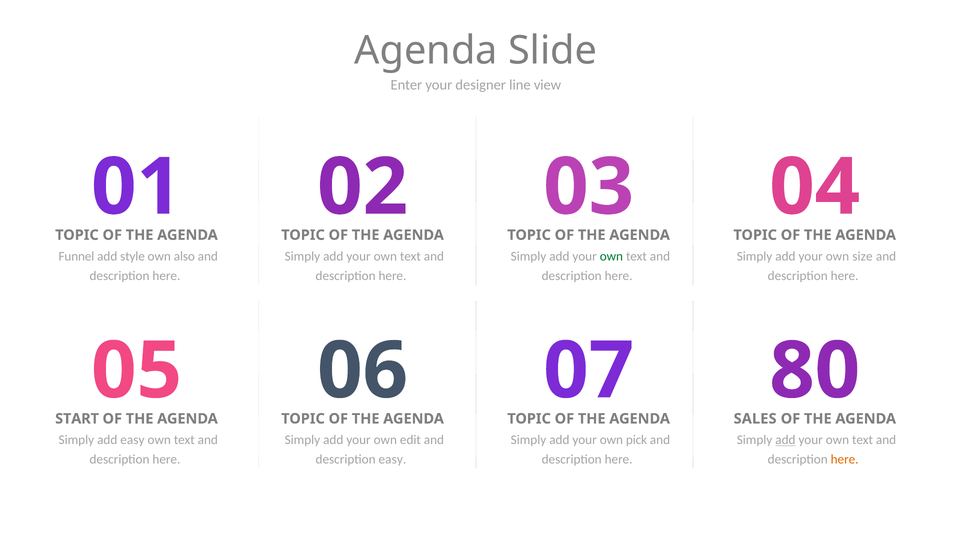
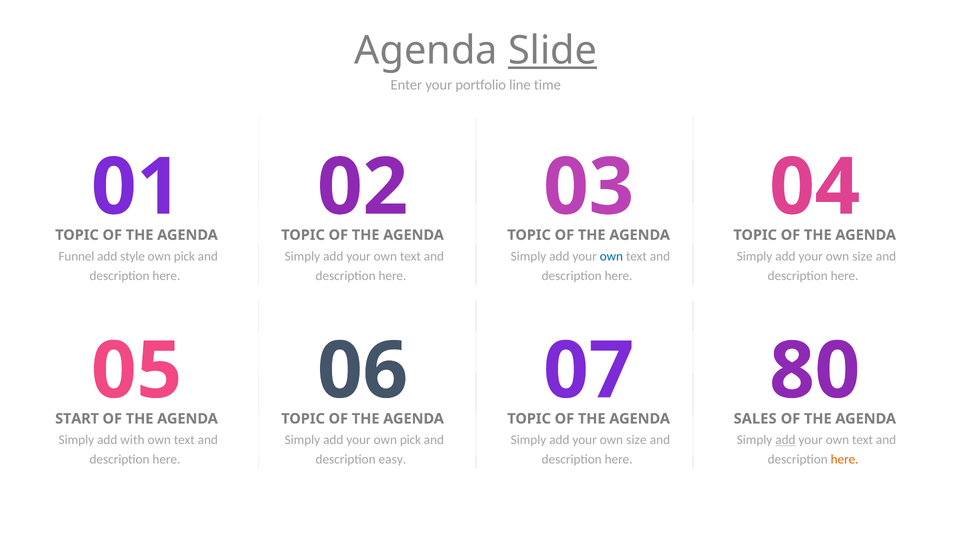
Slide underline: none -> present
designer: designer -> portfolio
view: view -> time
also at (184, 256): also -> pick
own at (611, 256) colour: green -> blue
add easy: easy -> with
your own edit: edit -> pick
pick at (637, 440): pick -> size
